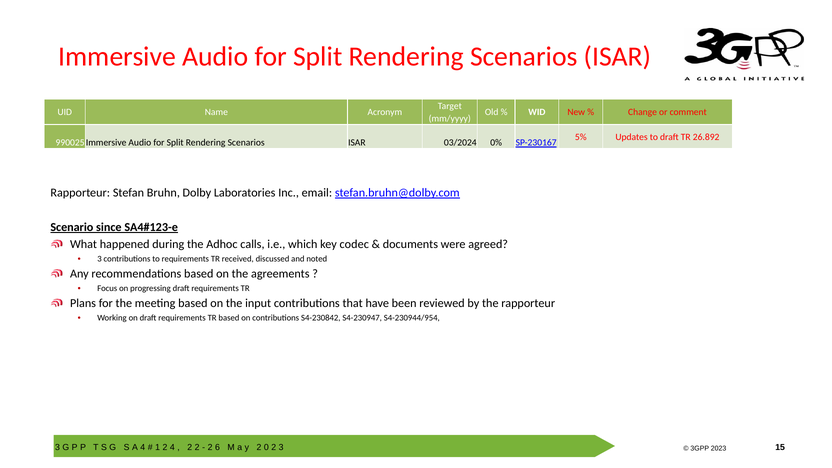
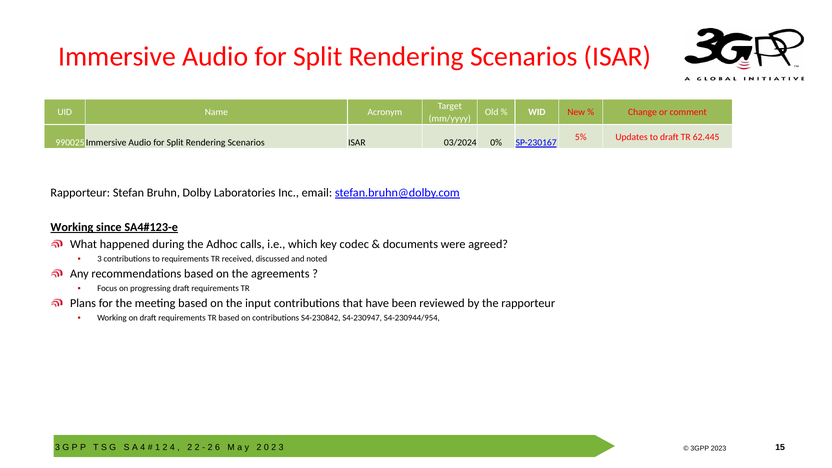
26.892: 26.892 -> 62.445
Scenario at (72, 227): Scenario -> Working
